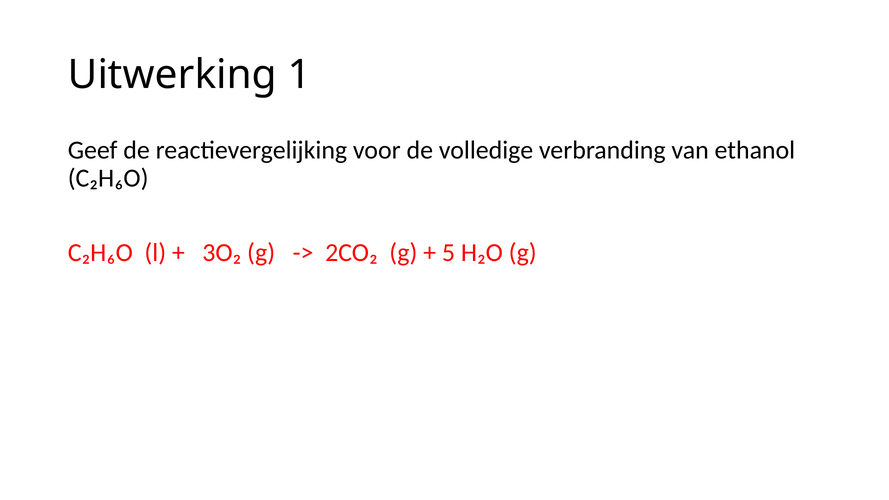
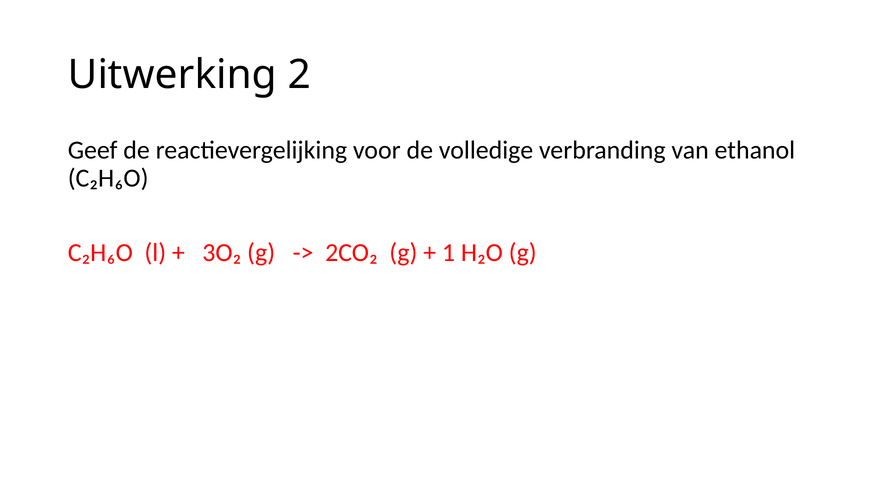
1: 1 -> 2
5: 5 -> 1
